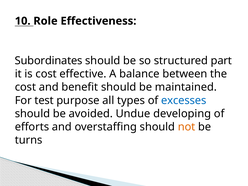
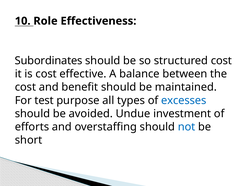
structured part: part -> cost
developing: developing -> investment
not colour: orange -> blue
turns: turns -> short
